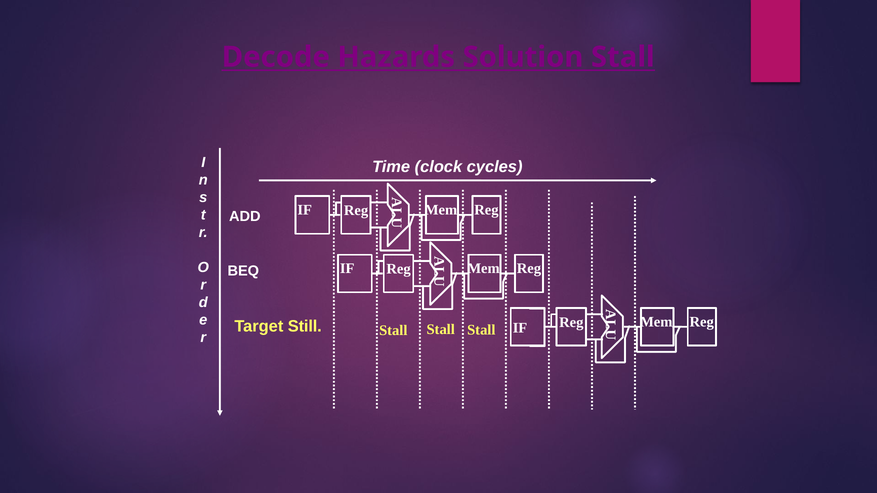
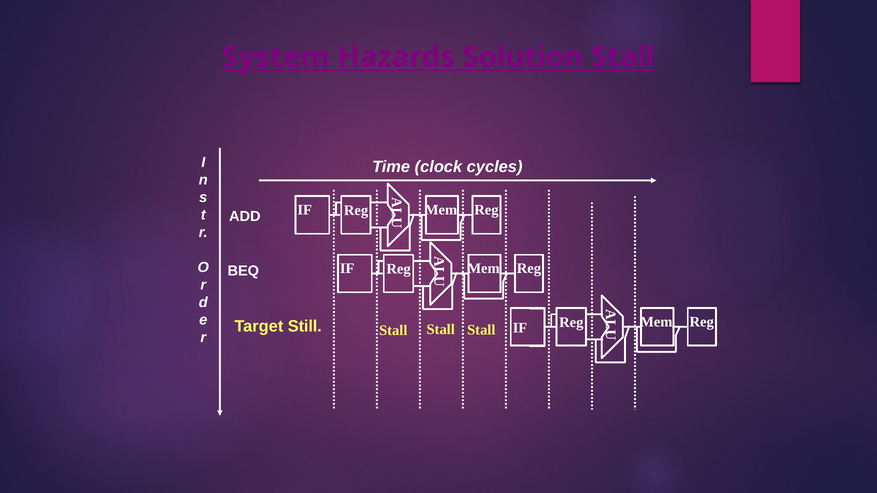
Decode: Decode -> System
